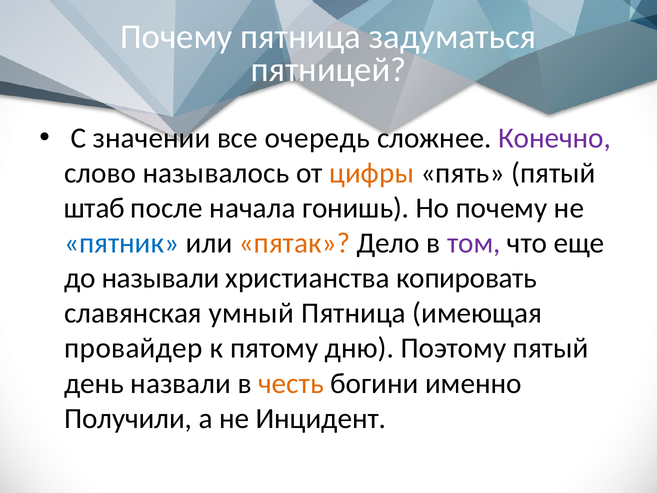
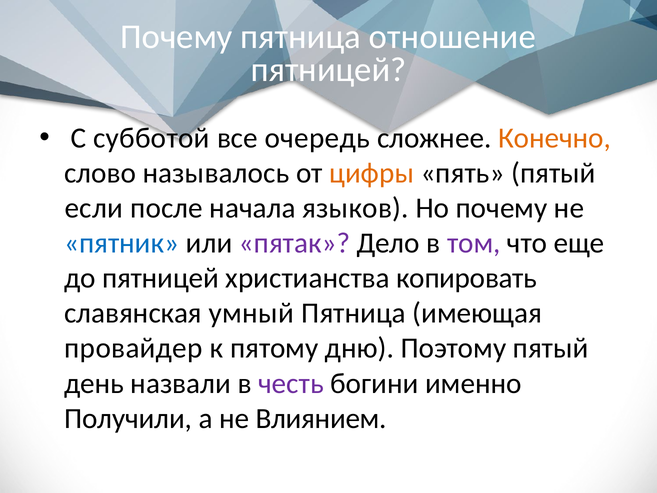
задуматься: задуматься -> отношение
значении: значении -> субботой
Конечно colour: purple -> orange
штаб: штаб -> если
гонишь: гонишь -> языков
пятак colour: orange -> purple
до называли: называли -> пятницей
честь colour: orange -> purple
Инцидент: Инцидент -> Влиянием
